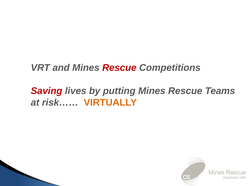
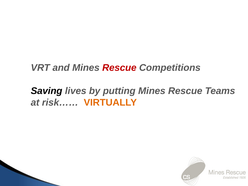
Saving colour: red -> black
